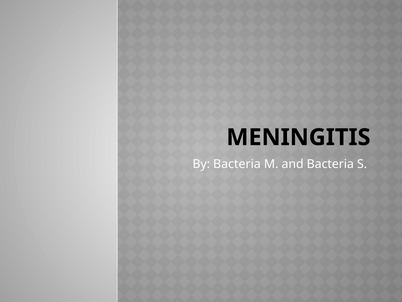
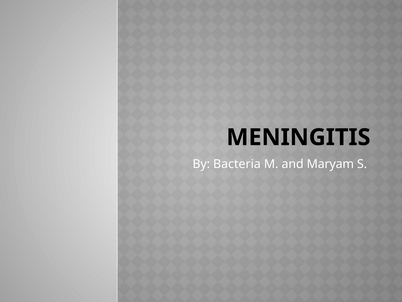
and Bacteria: Bacteria -> Maryam
